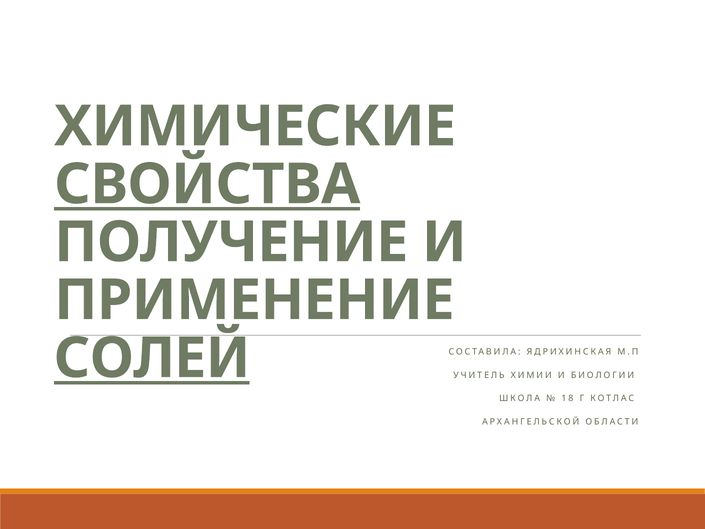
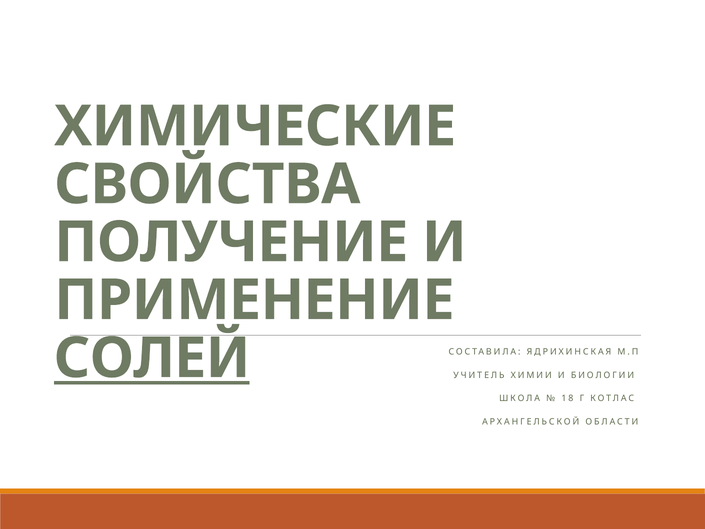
СВОЙСТВА underline: present -> none
